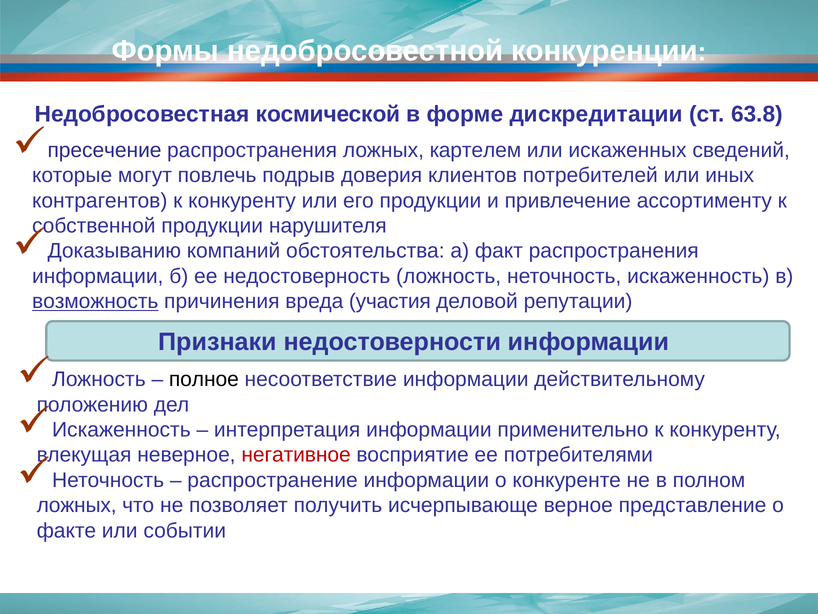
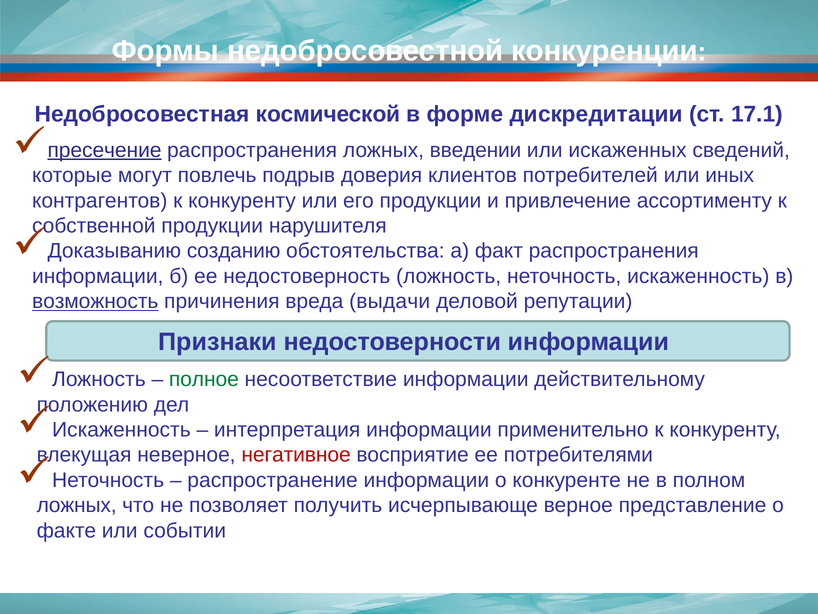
63.8: 63.8 -> 17.1
пресечение underline: none -> present
картелем: картелем -> введении
компаний: компаний -> созданию
участия: участия -> выдачи
полное colour: black -> green
